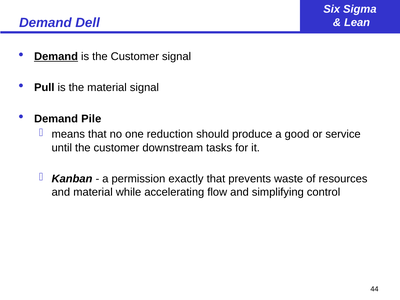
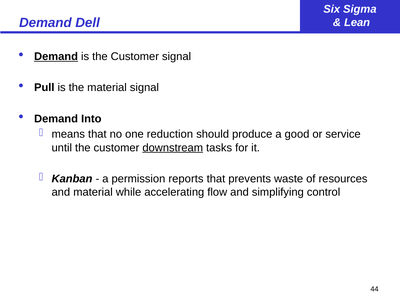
Pile: Pile -> Into
downstream underline: none -> present
exactly: exactly -> reports
